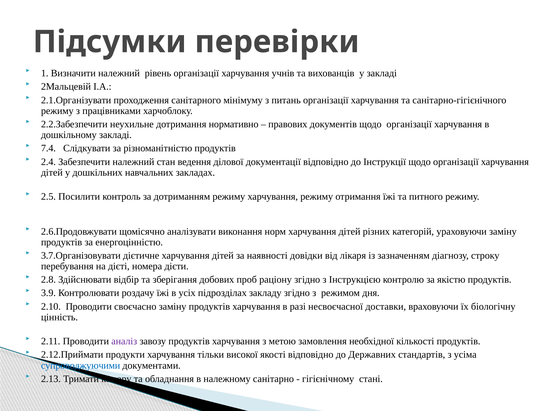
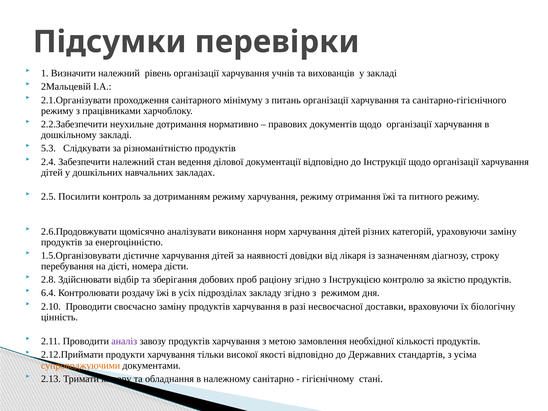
7.4: 7.4 -> 5.3
3.7.Організовувати: 3.7.Організовувати -> 1.5.Організовувати
3.9: 3.9 -> 6.4
супроводжуючими colour: blue -> orange
